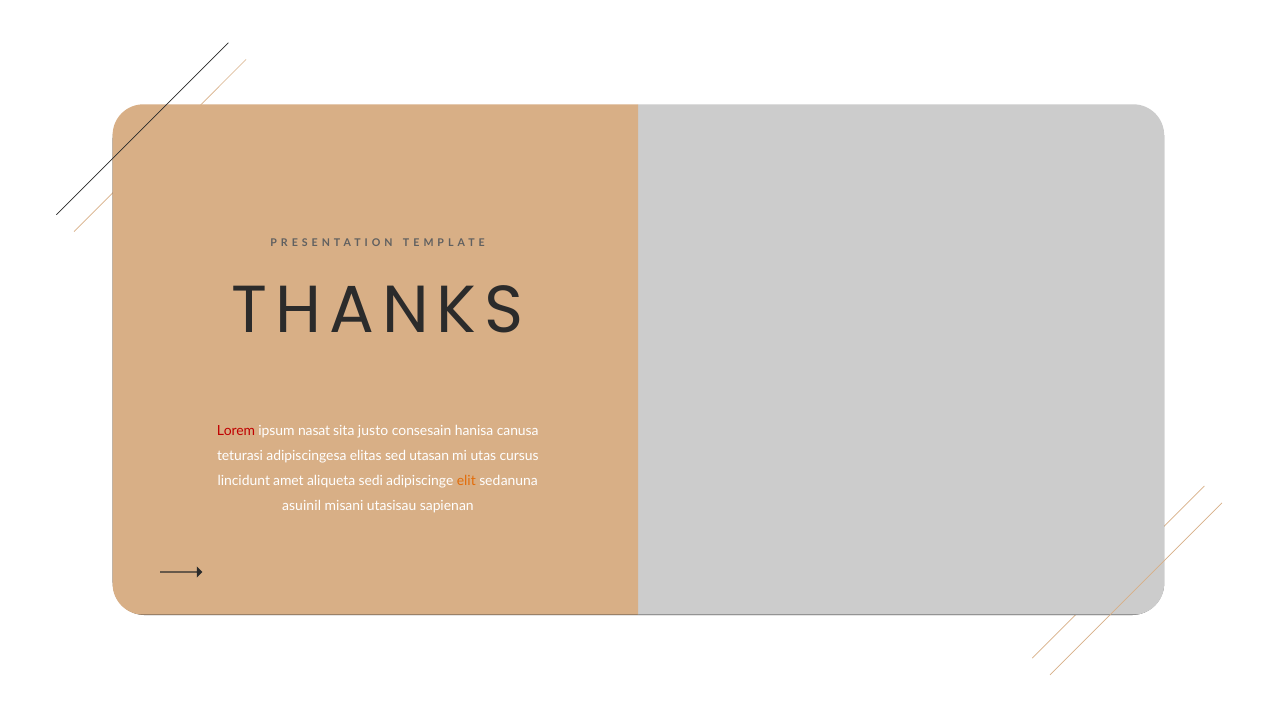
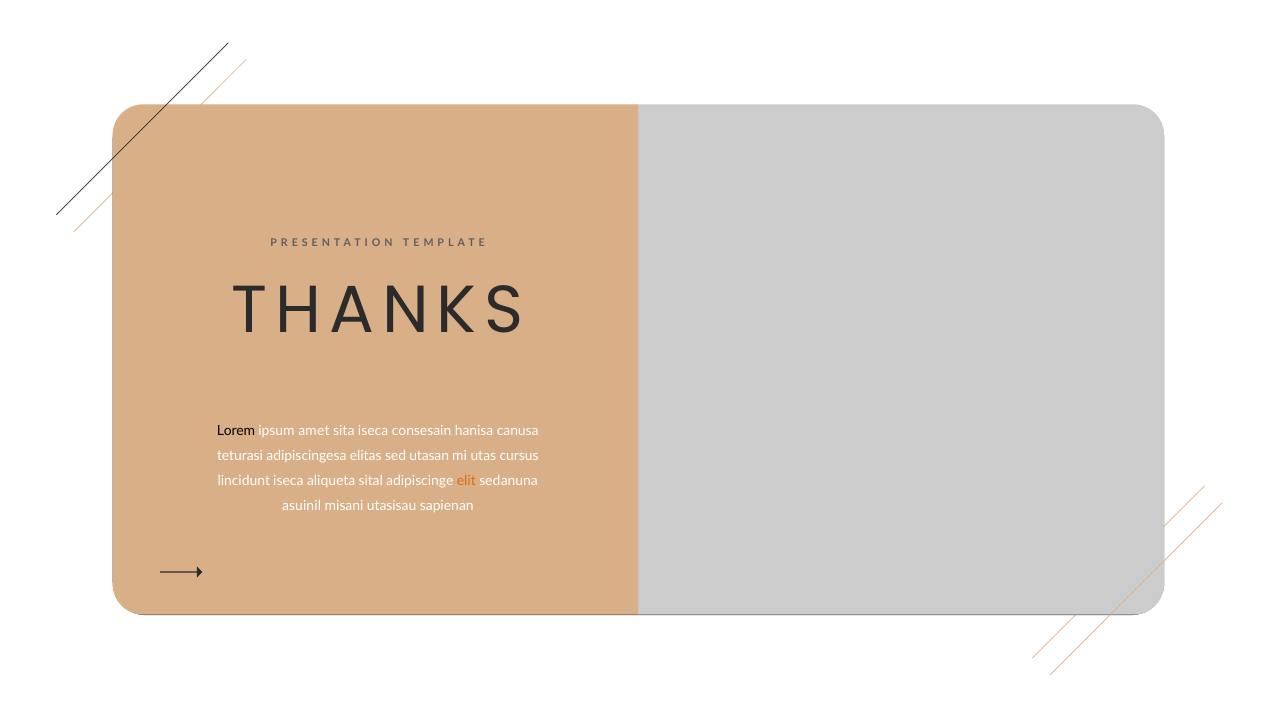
Lorem colour: red -> black
nasat: nasat -> amet
sita justo: justo -> iseca
lincidunt amet: amet -> iseca
sedi: sedi -> sital
